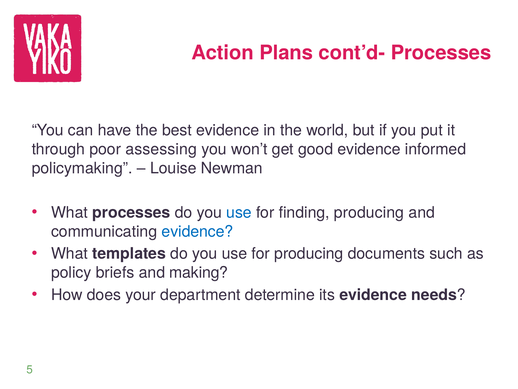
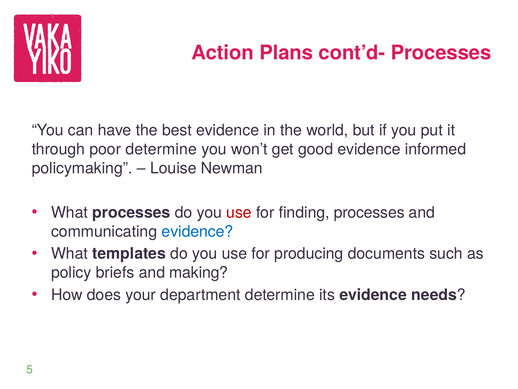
poor assessing: assessing -> determine
use at (239, 212) colour: blue -> red
finding producing: producing -> processes
